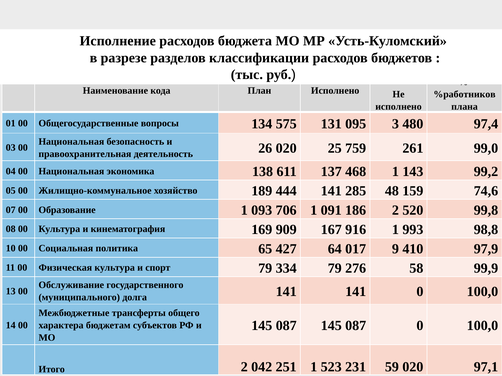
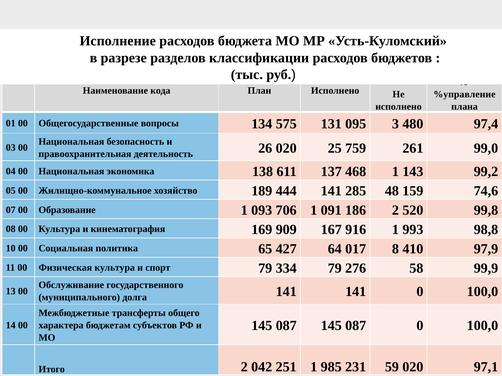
%работников: %работников -> %управление
9: 9 -> 8
523: 523 -> 985
